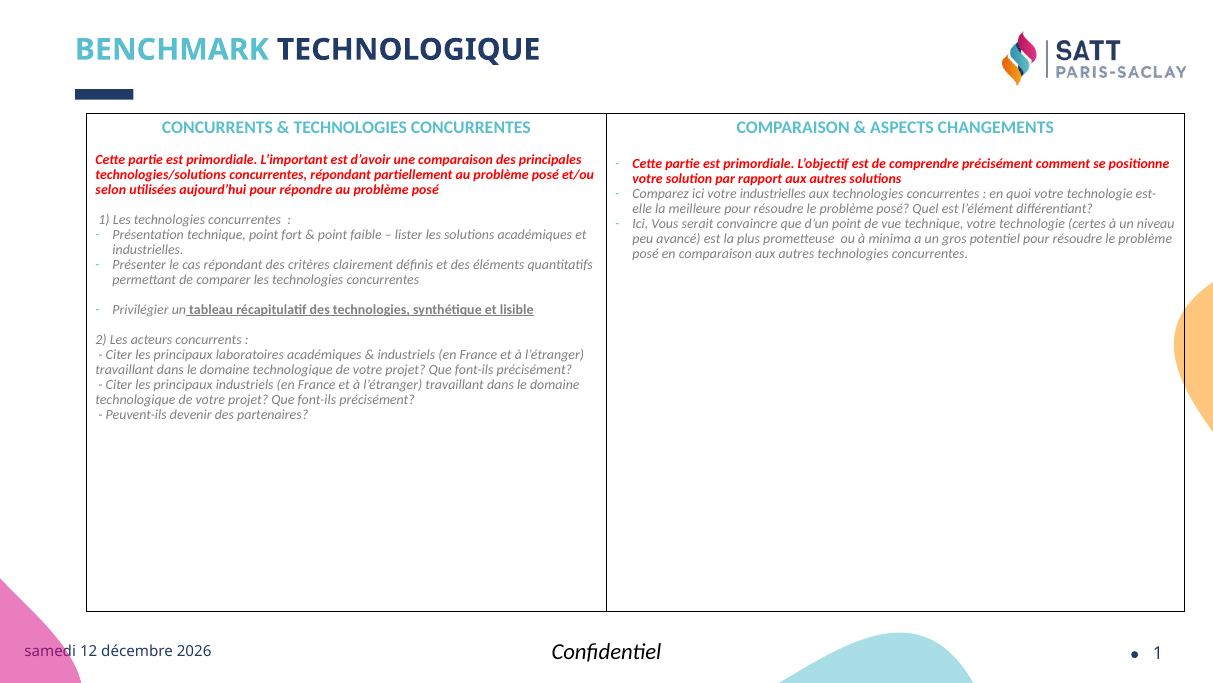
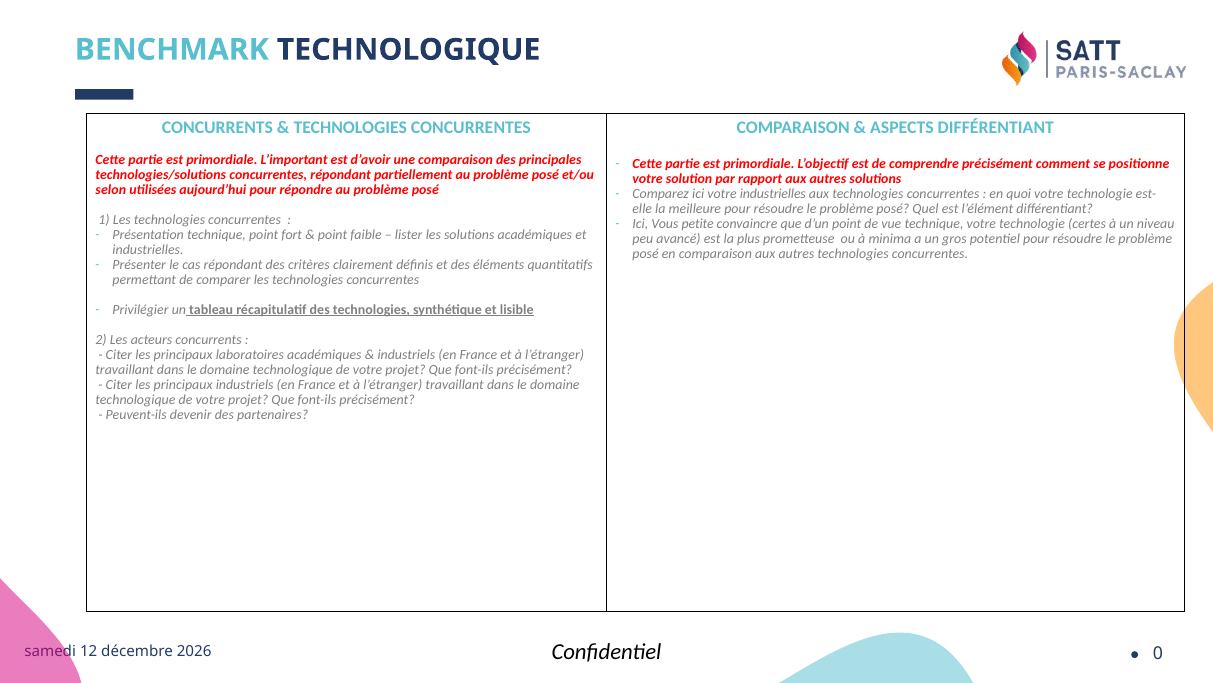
ASPECTS CHANGEMENTS: CHANGEMENTS -> DIFFÉRENTIANT
serait: serait -> petite
1 at (1158, 653): 1 -> 0
